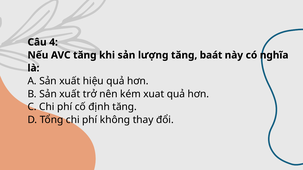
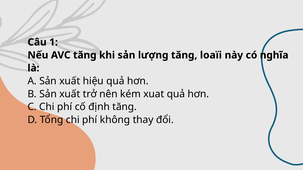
4: 4 -> 1
baát: baát -> loaïi
